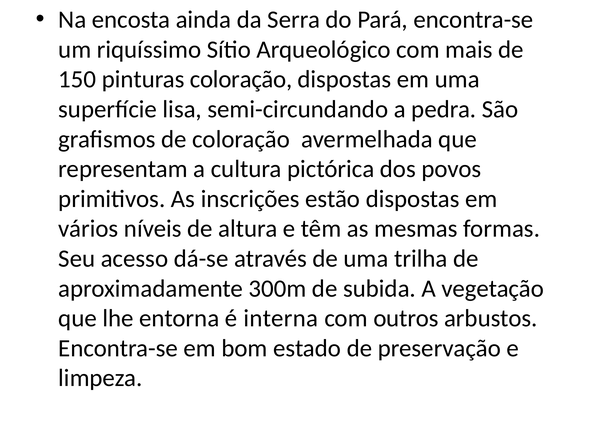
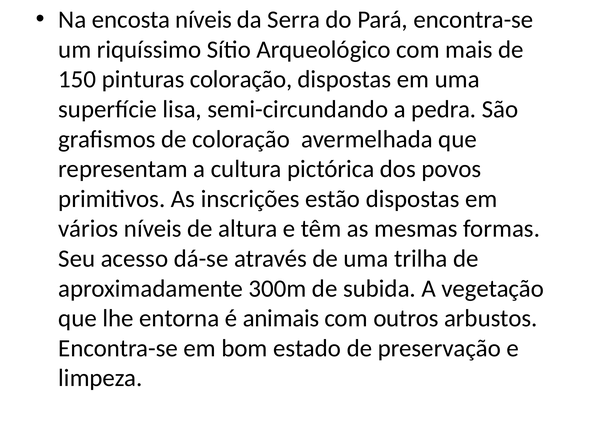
encosta ainda: ainda -> níveis
interna: interna -> animais
